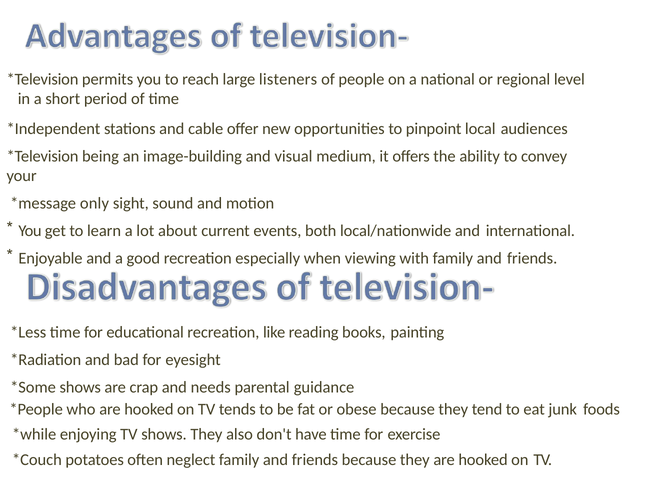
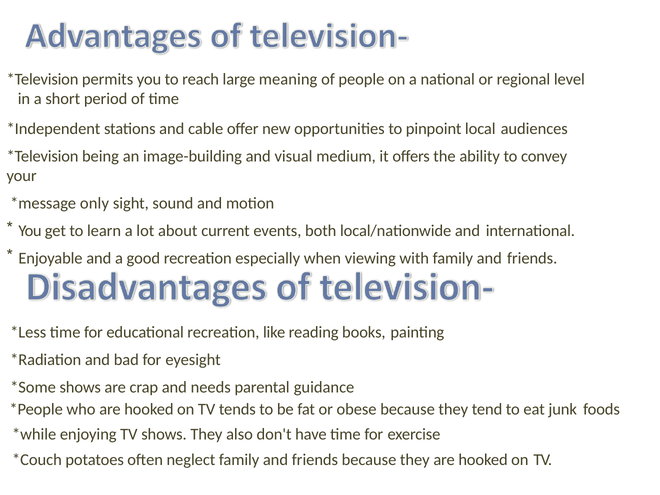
listeners: listeners -> meaning
